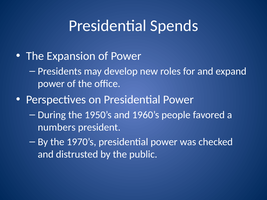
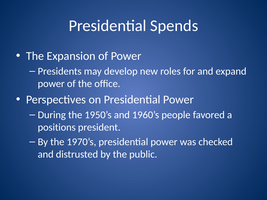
numbers: numbers -> positions
